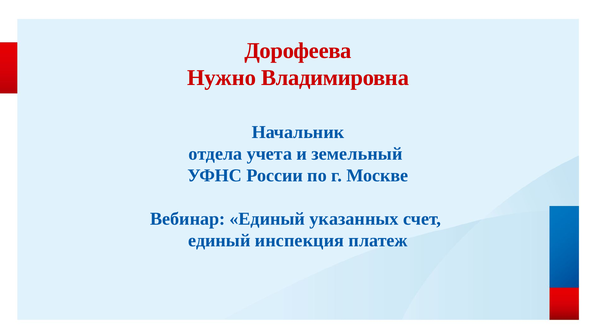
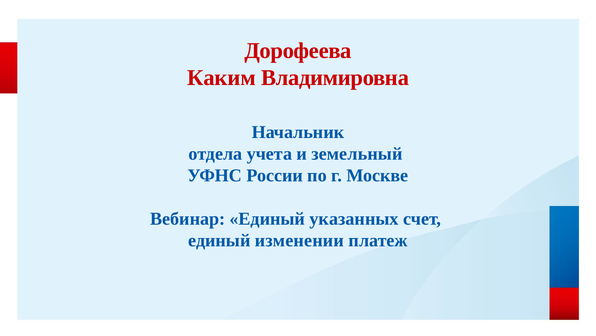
Нужно: Нужно -> Каким
инспекция: инспекция -> изменении
